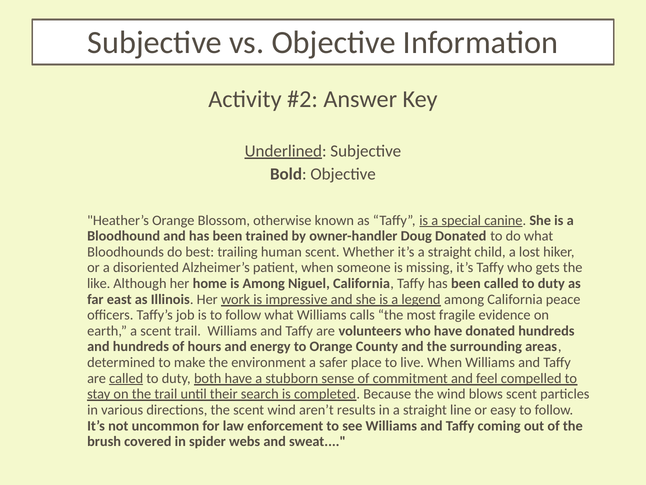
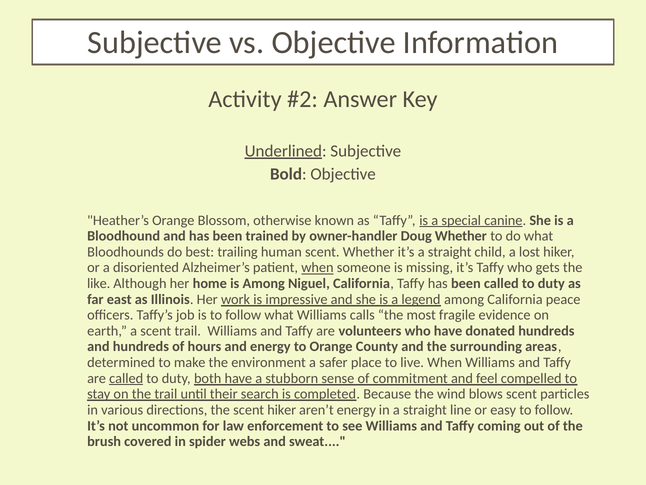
Doug Donated: Donated -> Whether
when at (317, 267) underline: none -> present
scent wind: wind -> hiker
aren’t results: results -> energy
